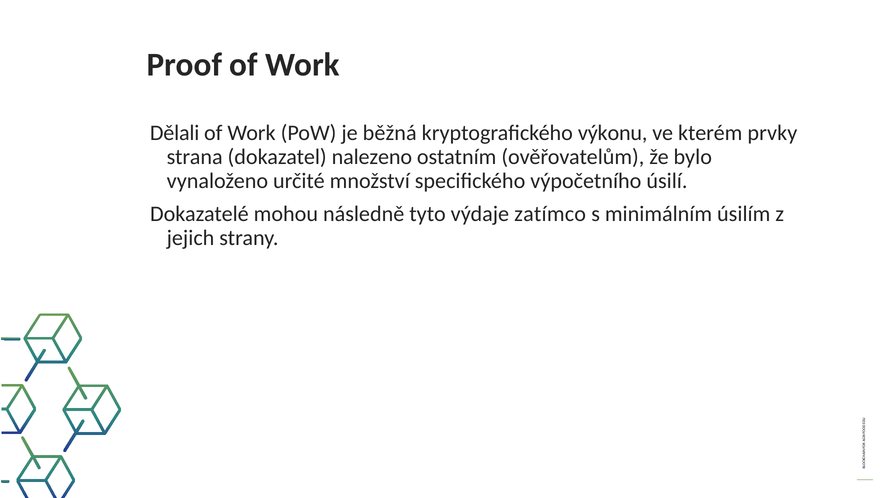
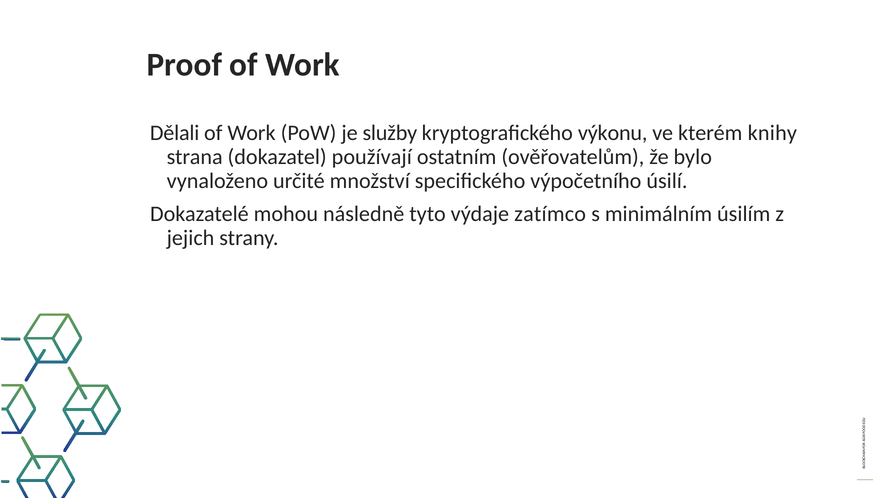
běžná: běžná -> služby
prvky: prvky -> knihy
nalezeno: nalezeno -> používají
